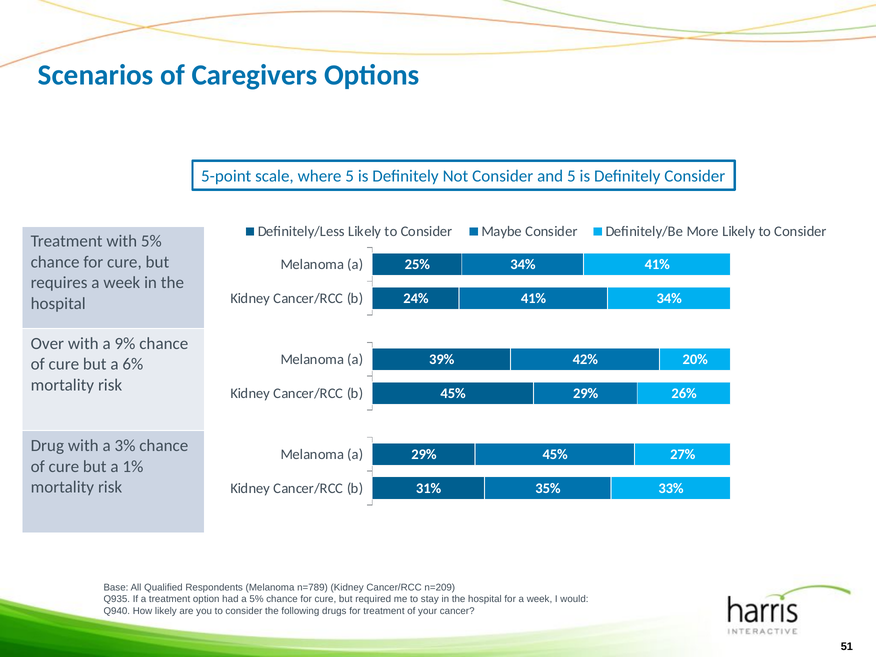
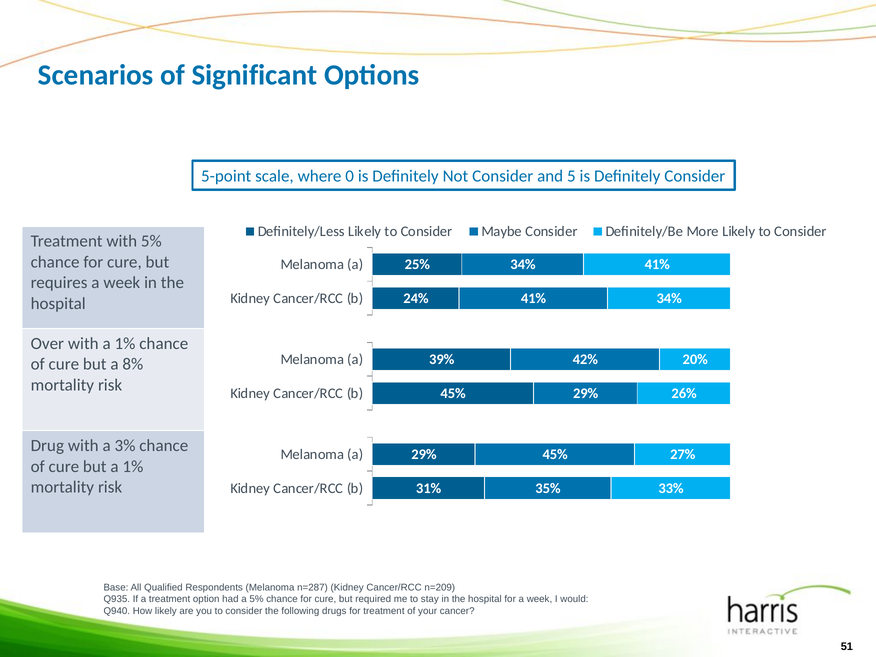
Caregivers: Caregivers -> Significant
where 5: 5 -> 0
with a 9%: 9% -> 1%
6%: 6% -> 8%
n=789: n=789 -> n=287
